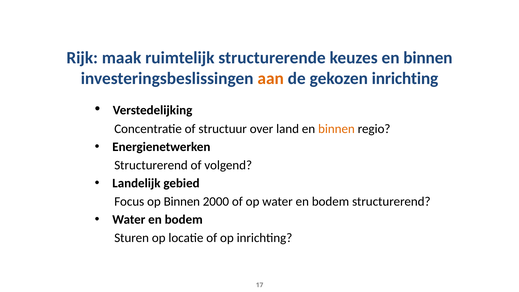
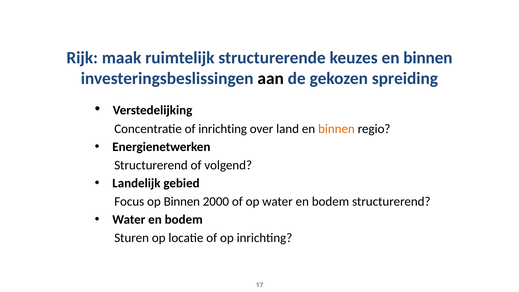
aan colour: orange -> black
gekozen inrichting: inrichting -> spreiding
of structuur: structuur -> inrichting
